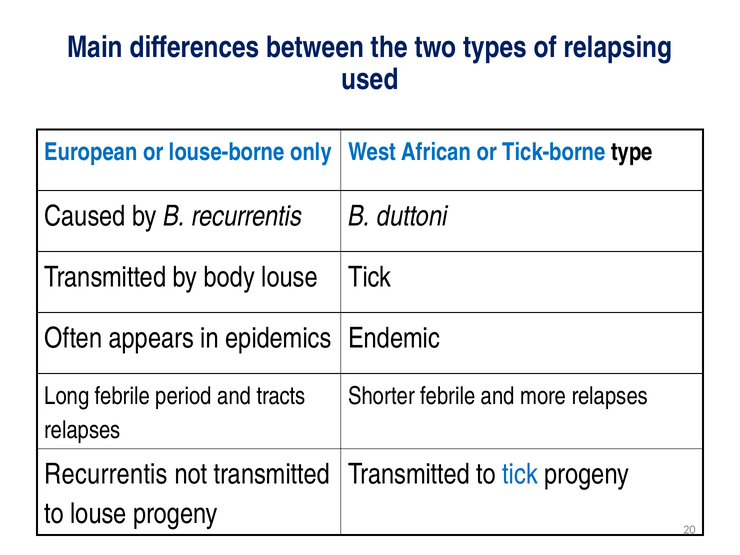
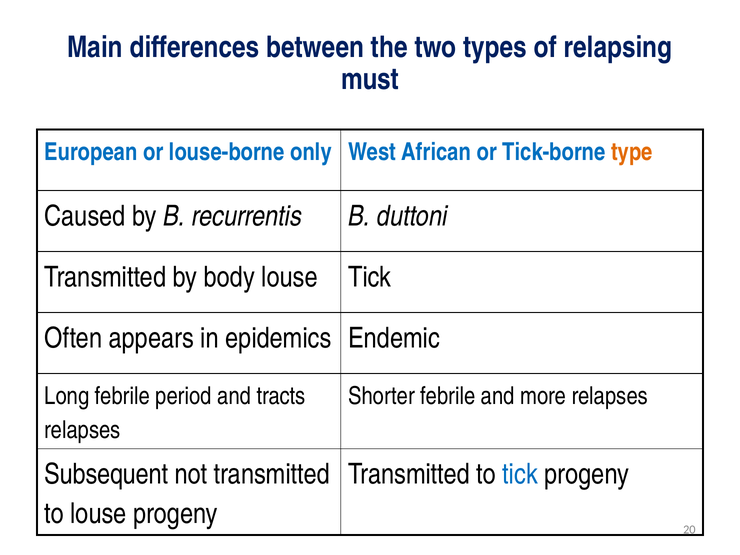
used: used -> must
type colour: black -> orange
Recurrentis at (106, 474): Recurrentis -> Subsequent
